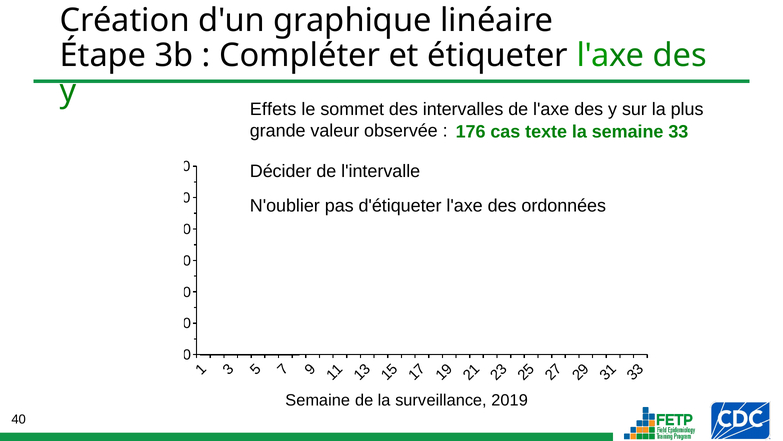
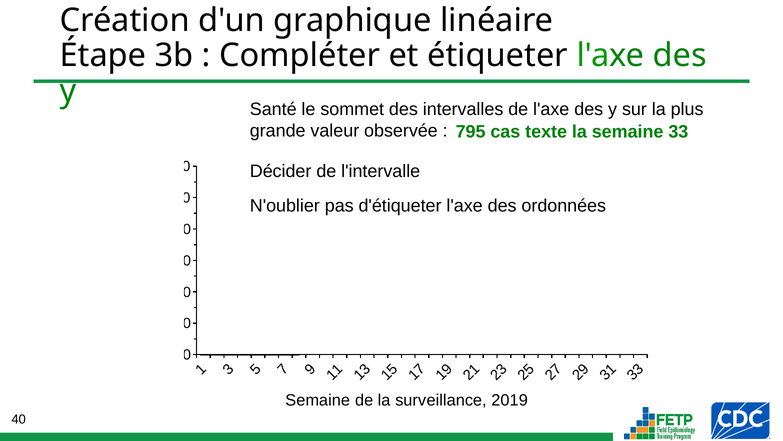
Effets: Effets -> Santé
176: 176 -> 795
